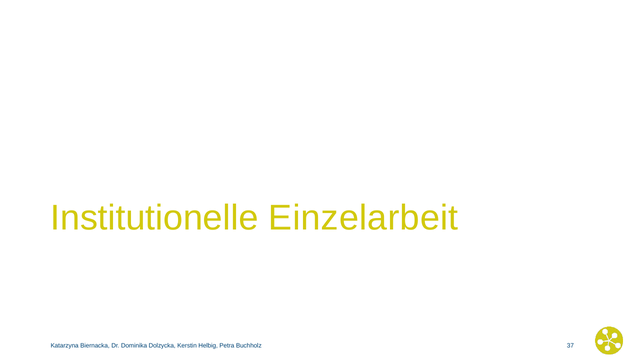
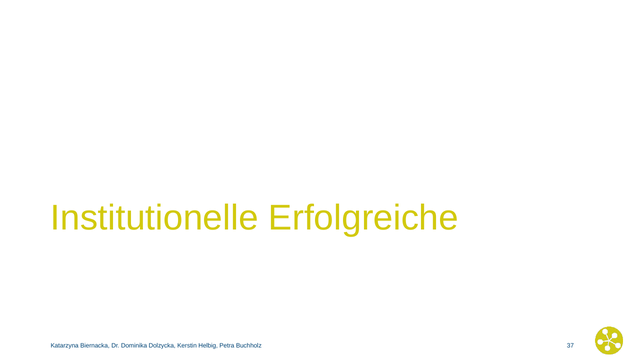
Einzelarbeit: Einzelarbeit -> Erfolgreiche
